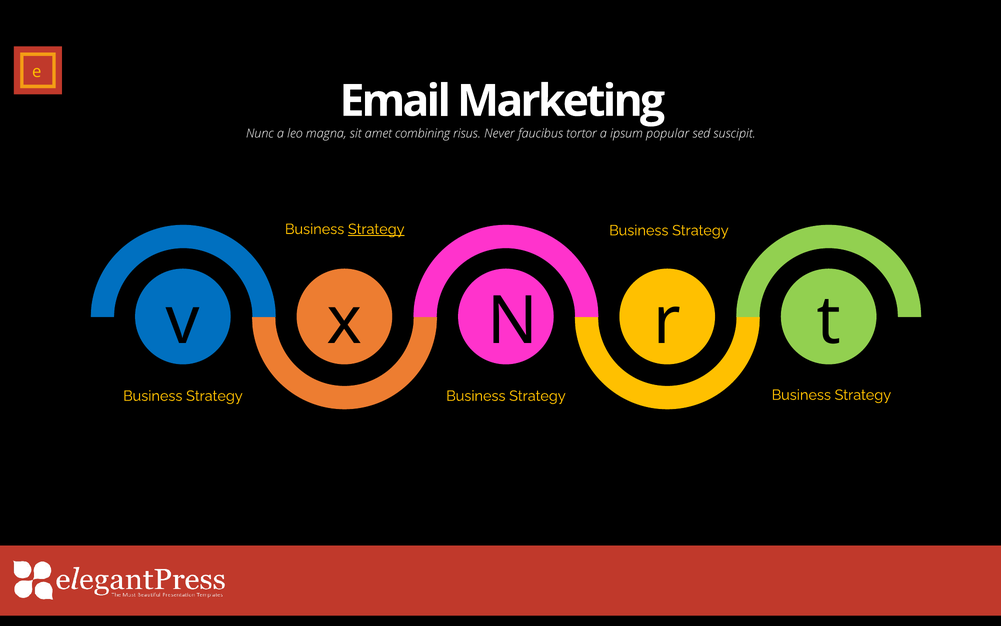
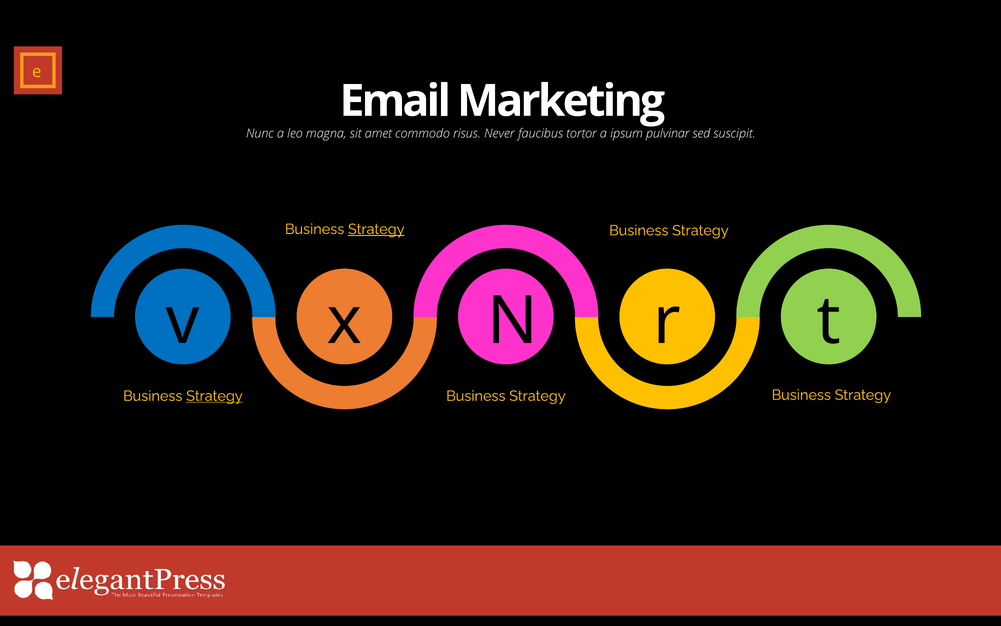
combining: combining -> commodo
popular: popular -> pulvinar
Strategy at (214, 396) underline: none -> present
